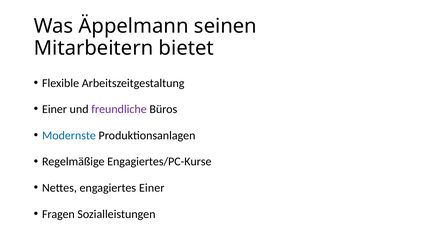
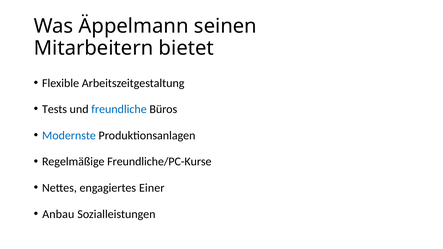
Einer at (55, 109): Einer -> Tests
freundliche colour: purple -> blue
Engagiertes/PC-Kurse: Engagiertes/PC-Kurse -> Freundliche/PC-Kurse
Fragen: Fragen -> Anbau
